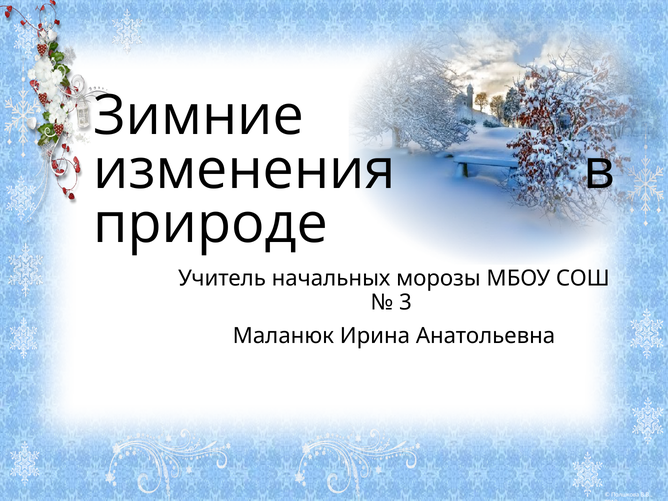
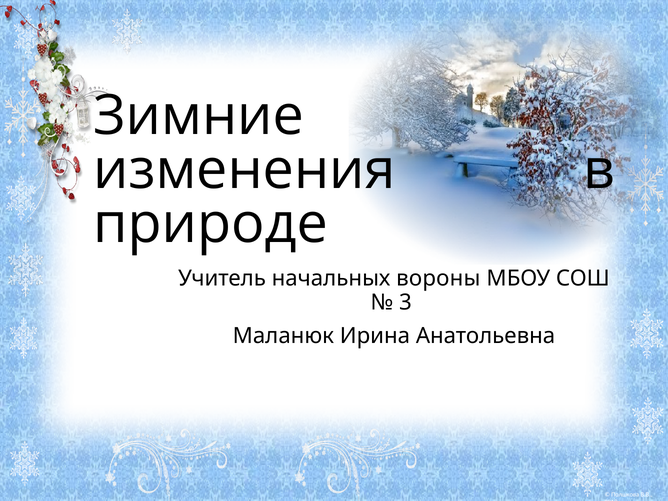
морозы: морозы -> вороны
